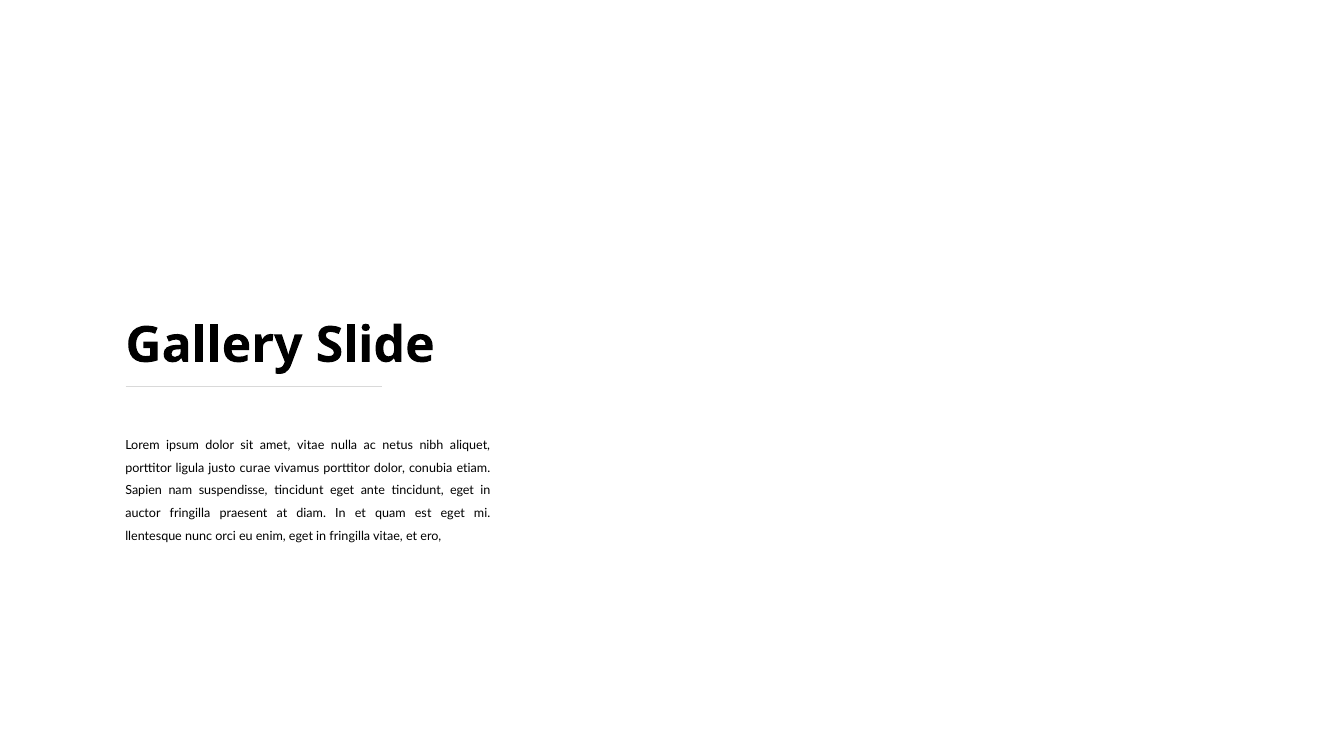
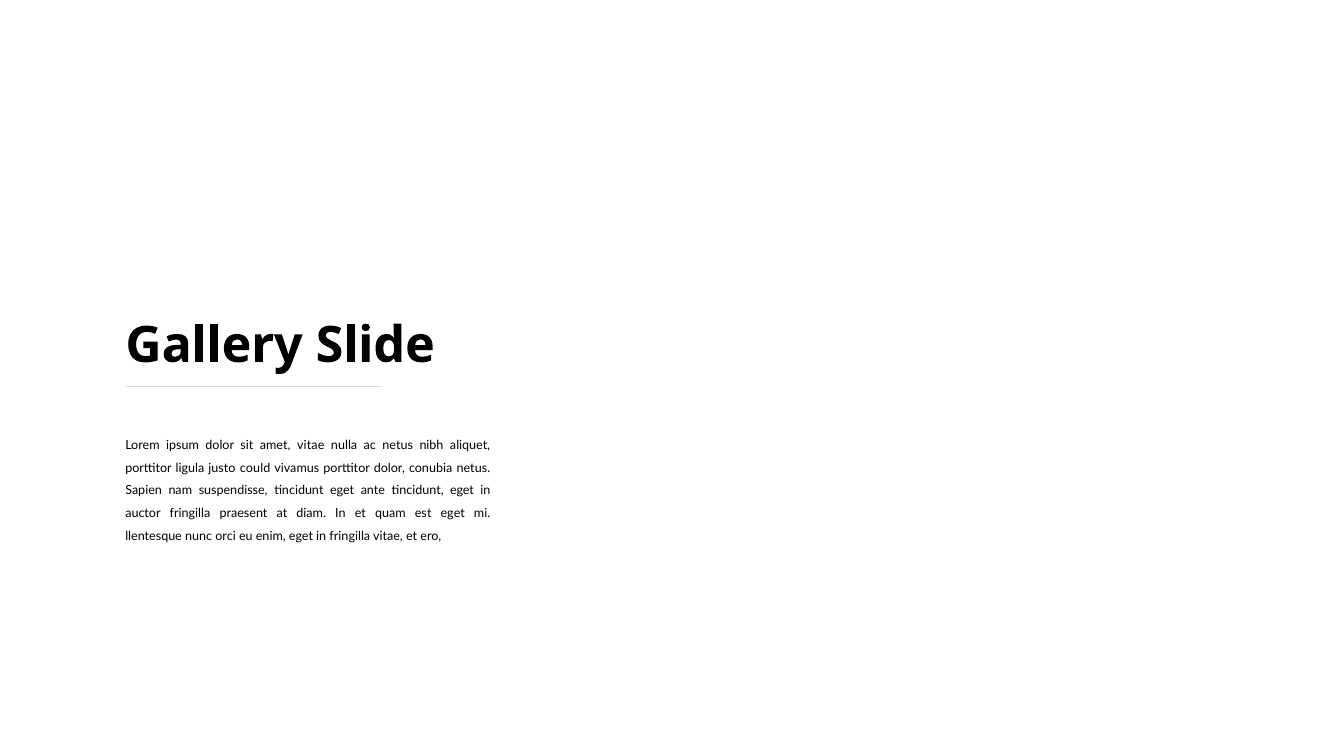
curae: curae -> could
conubia etiam: etiam -> netus
